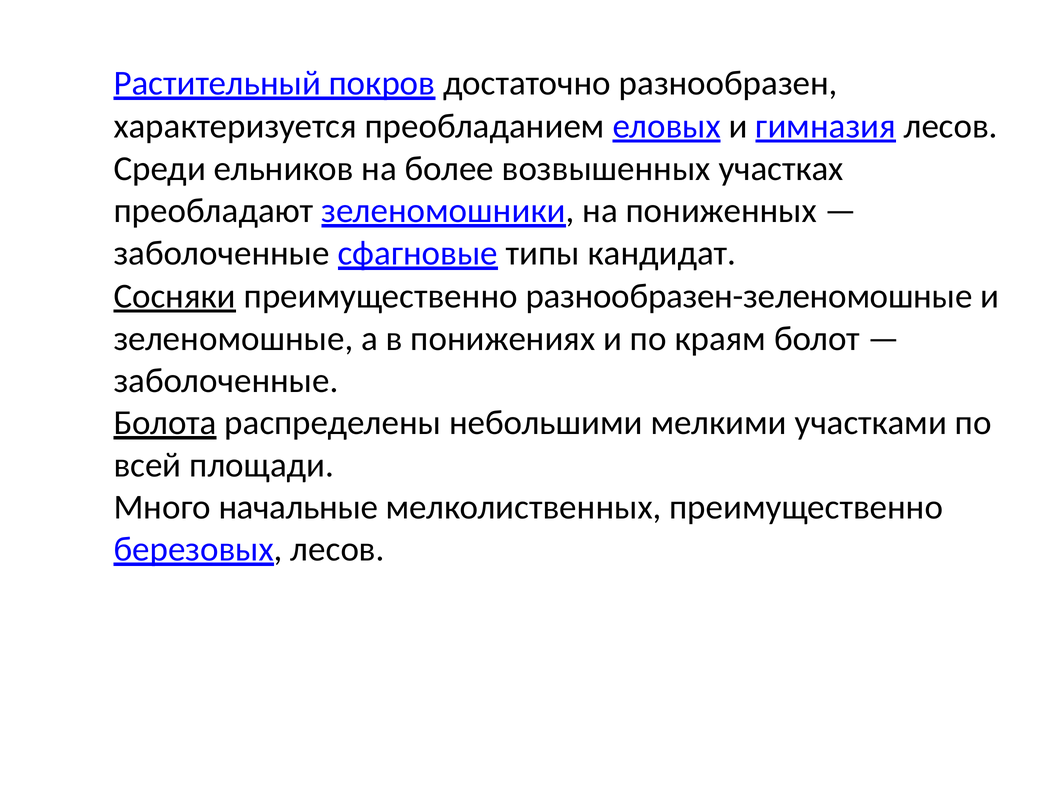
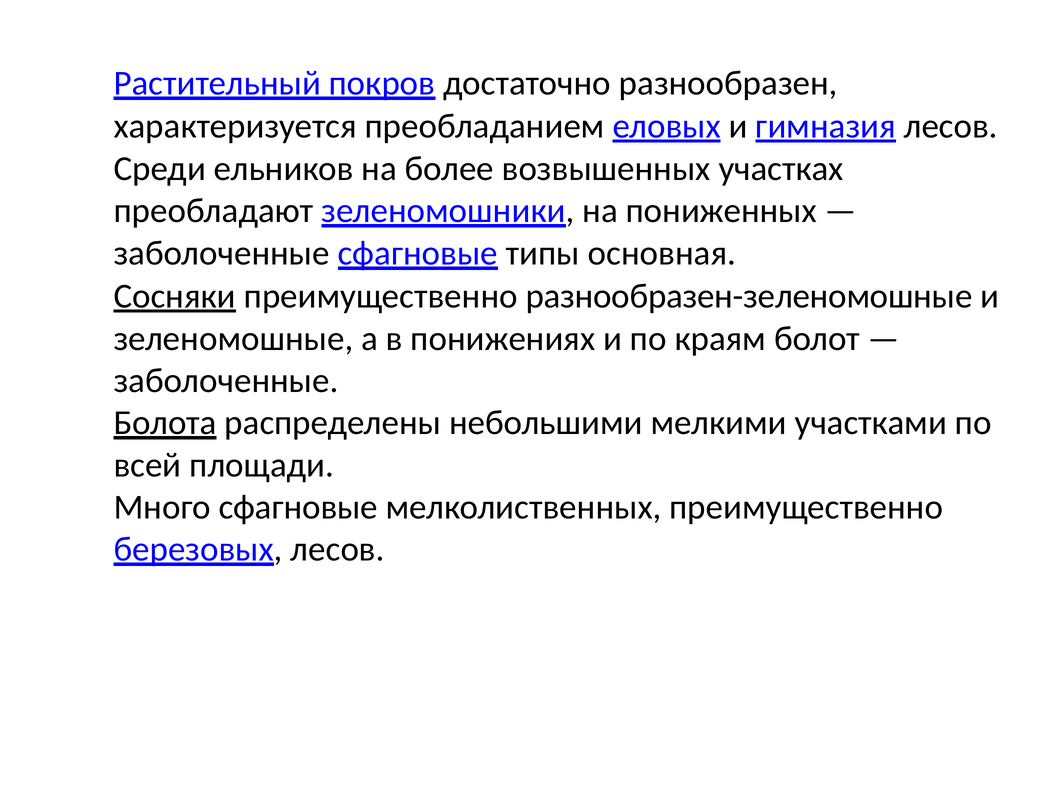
кандидат: кандидат -> основная
Много начальные: начальные -> сфагновые
